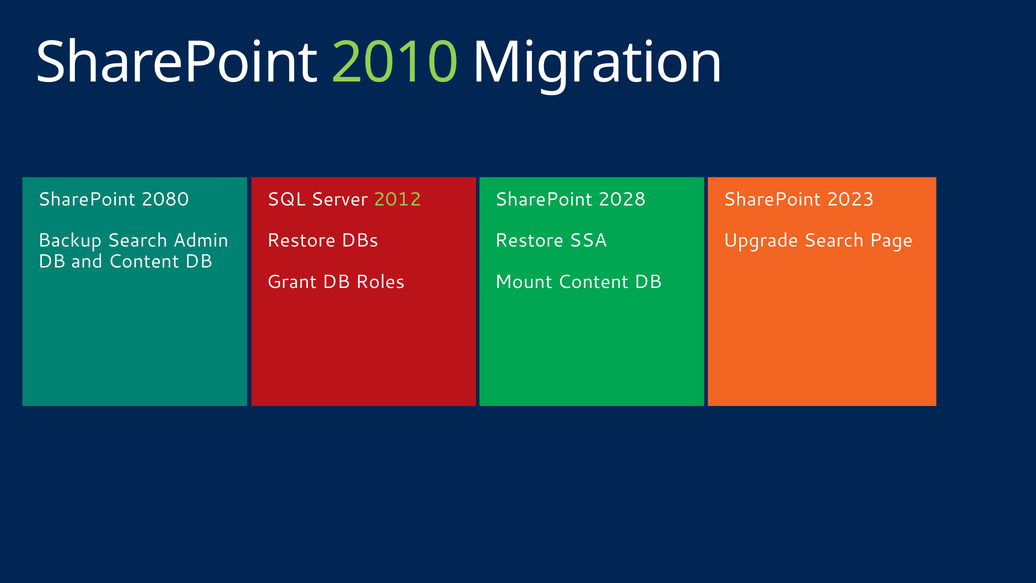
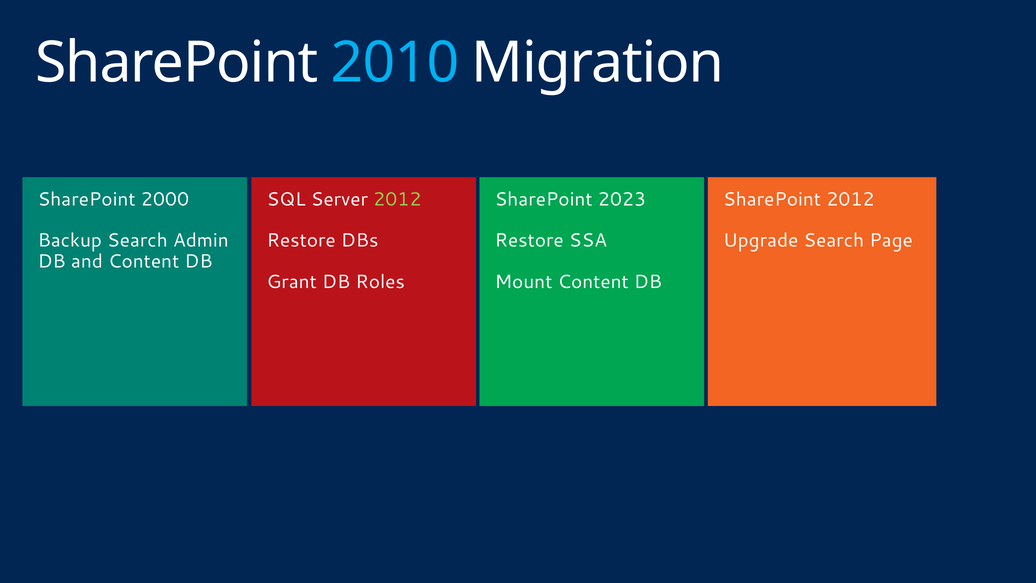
2010 colour: light green -> light blue
2080: 2080 -> 2000
2028: 2028 -> 2023
SharePoint 2023: 2023 -> 2012
